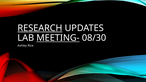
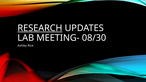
MEETING- underline: present -> none
